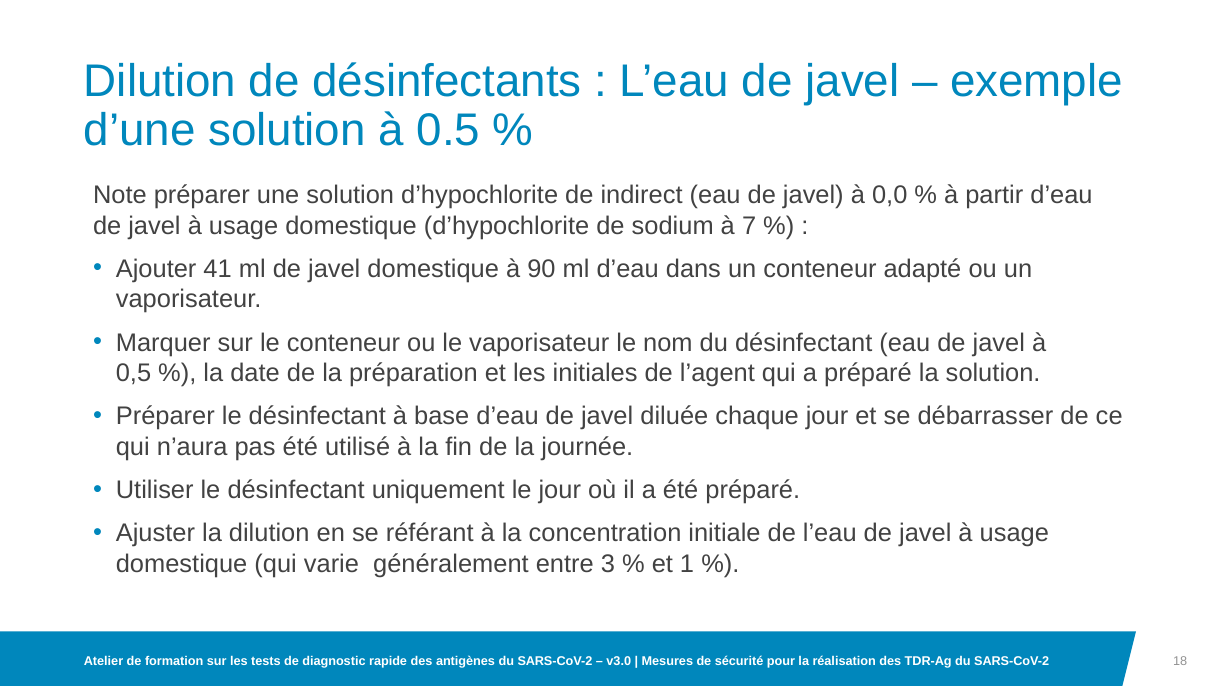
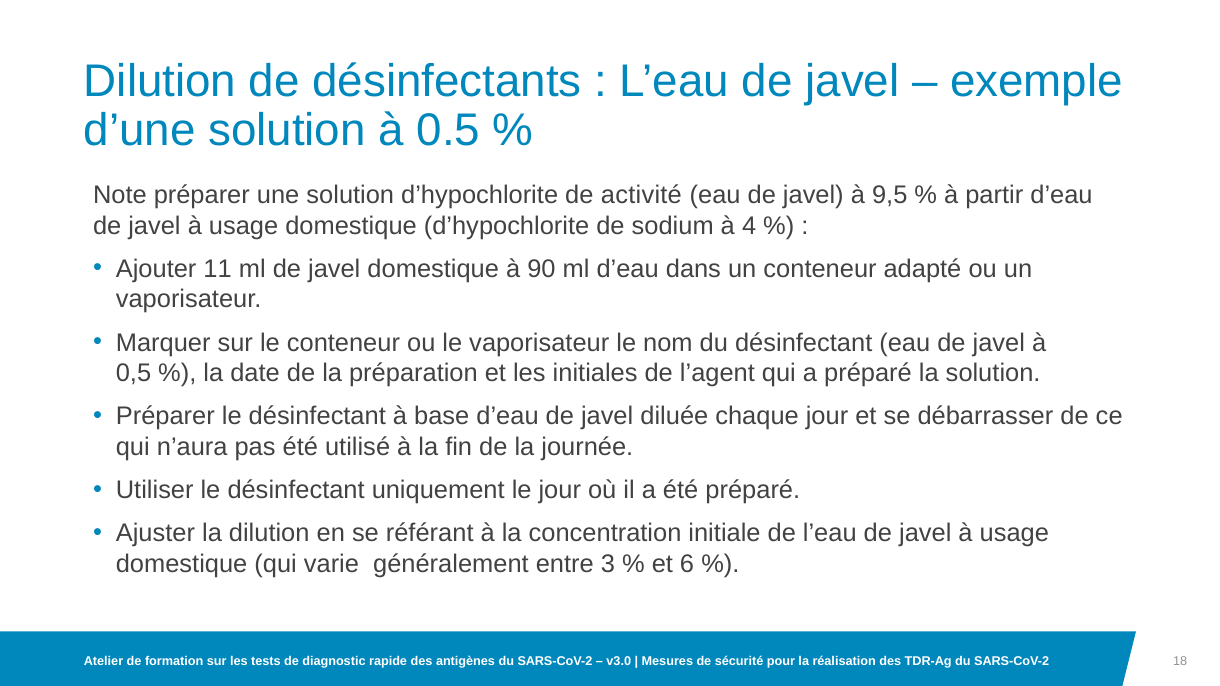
indirect: indirect -> activité
0,0: 0,0 -> 9,5
7: 7 -> 4
41: 41 -> 11
1: 1 -> 6
